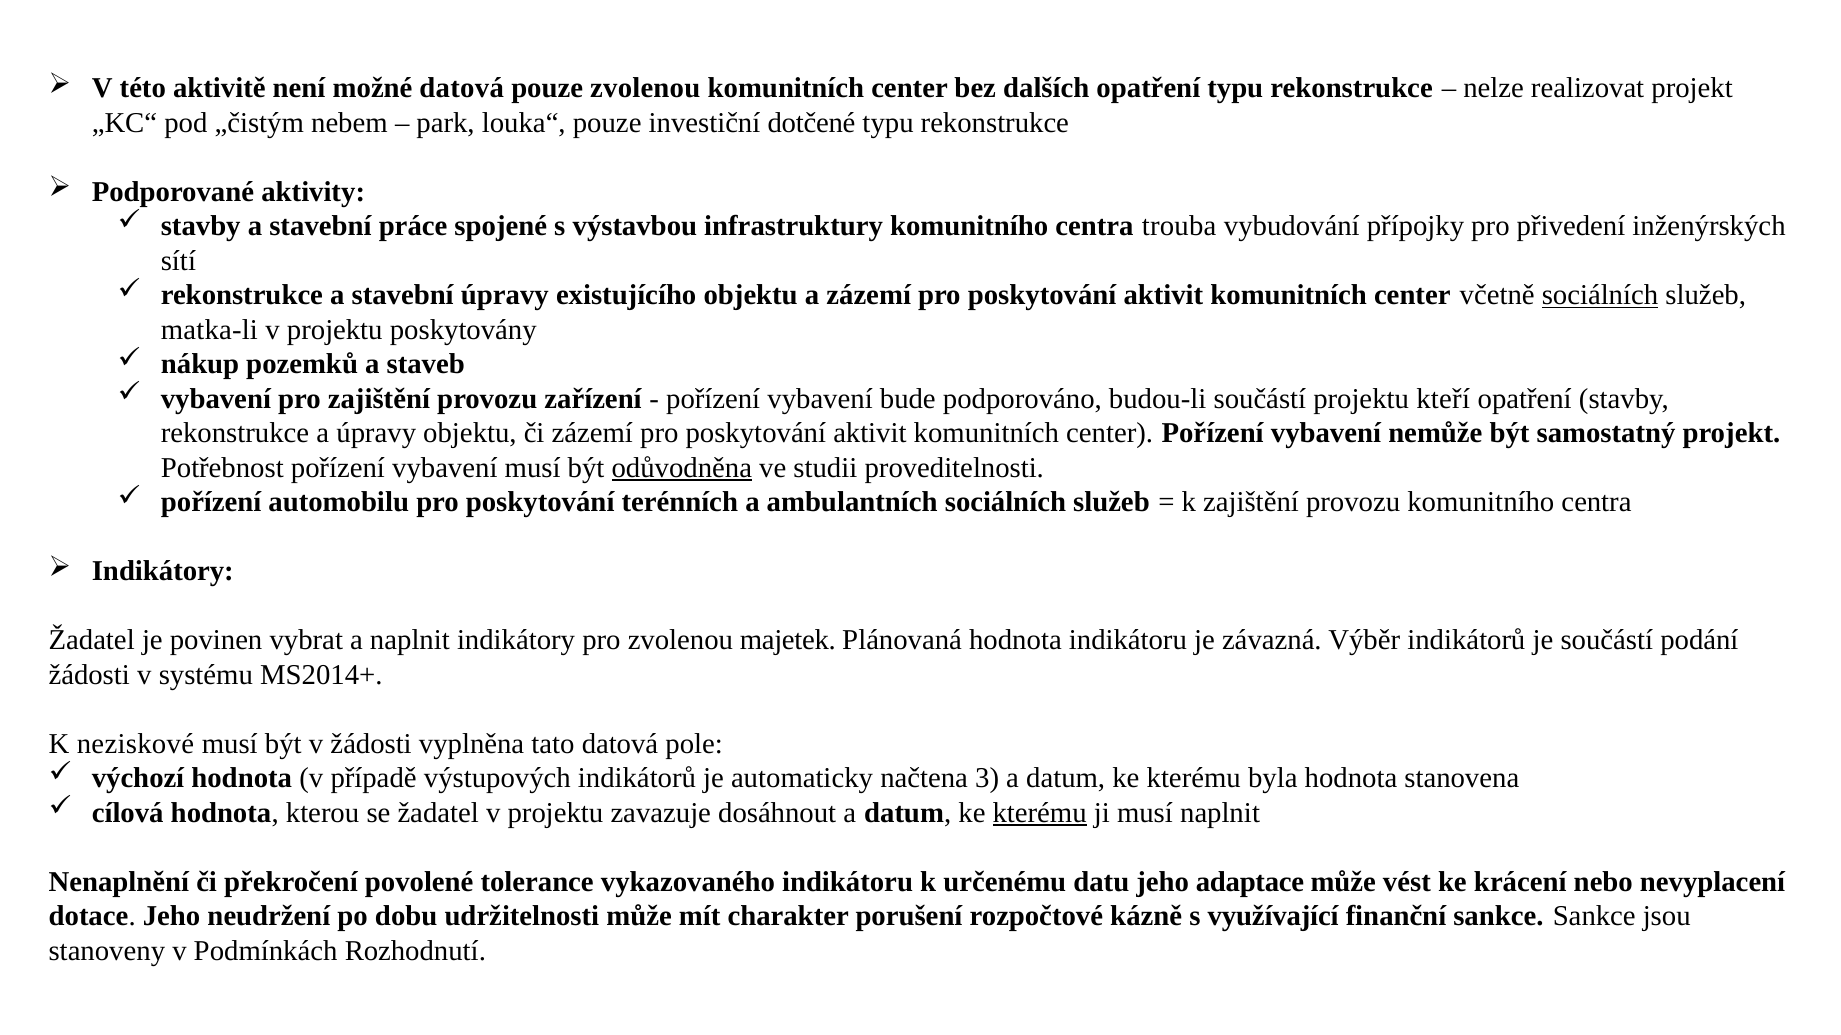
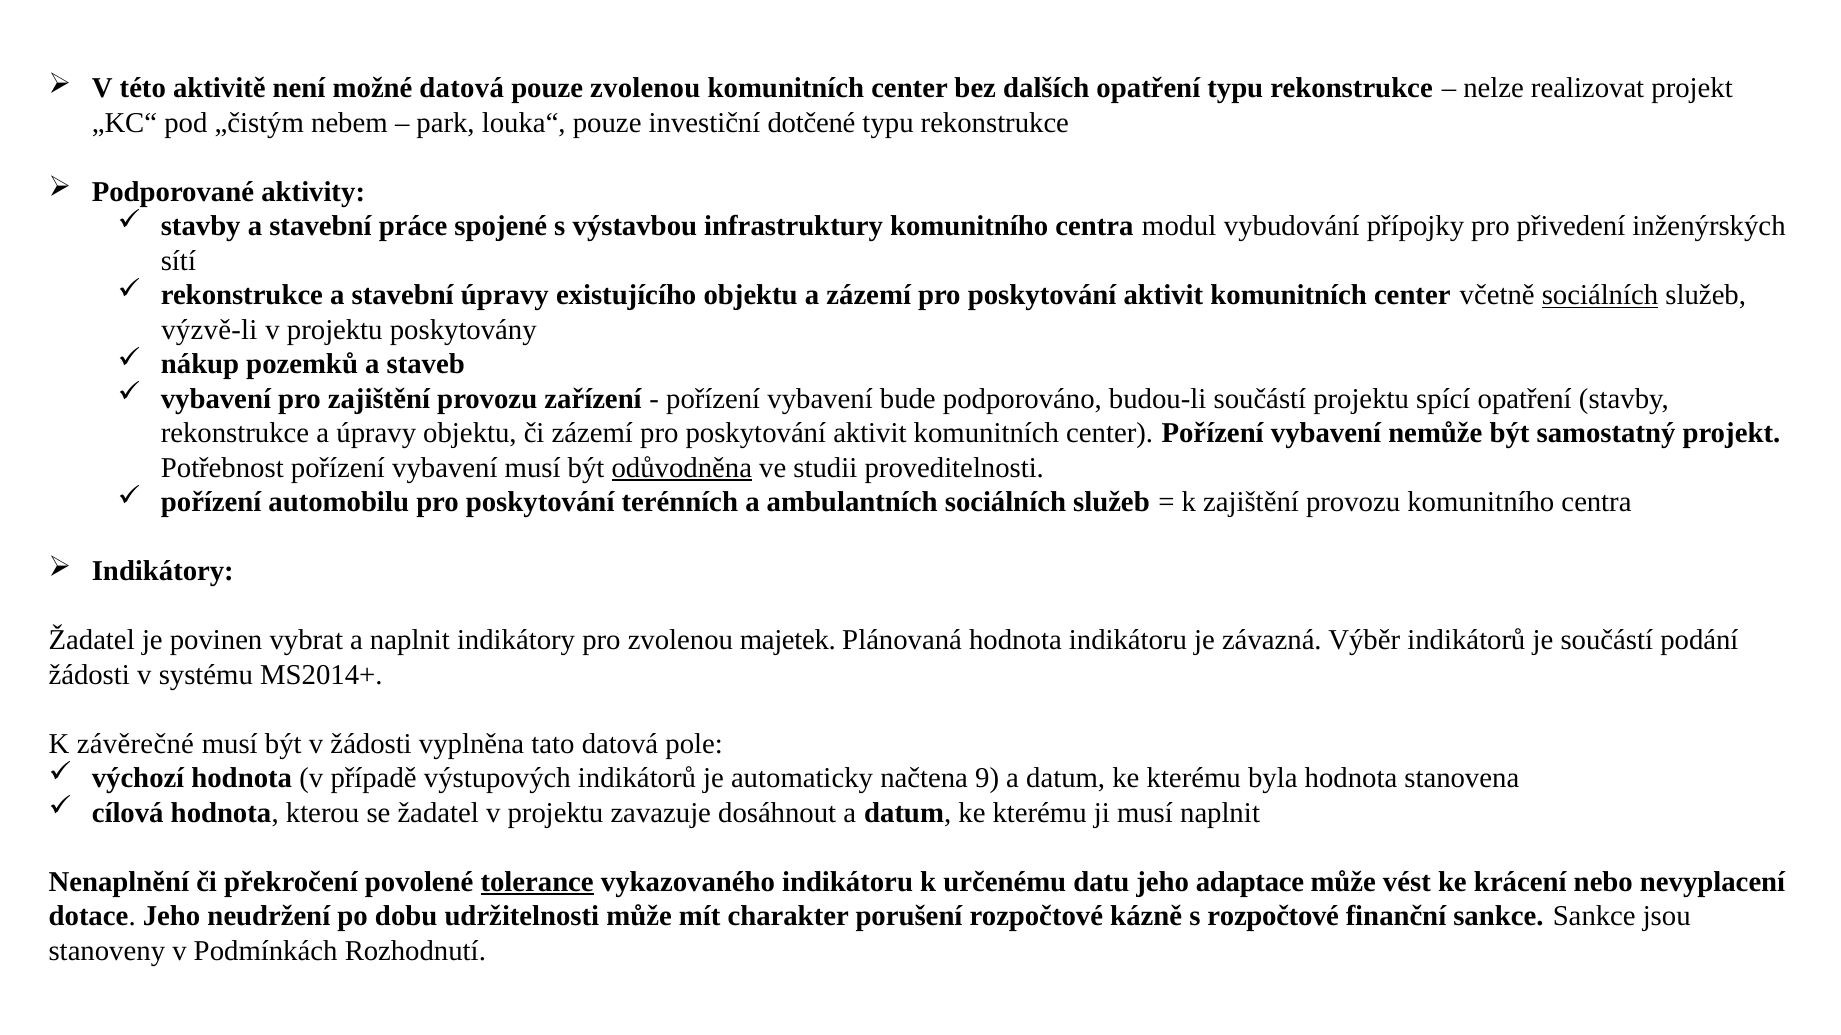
trouba: trouba -> modul
matka-li: matka-li -> výzvě-li
kteří: kteří -> spící
neziskové: neziskové -> závěrečné
3: 3 -> 9
kterému at (1040, 813) underline: present -> none
tolerance underline: none -> present
s využívající: využívající -> rozpočtové
